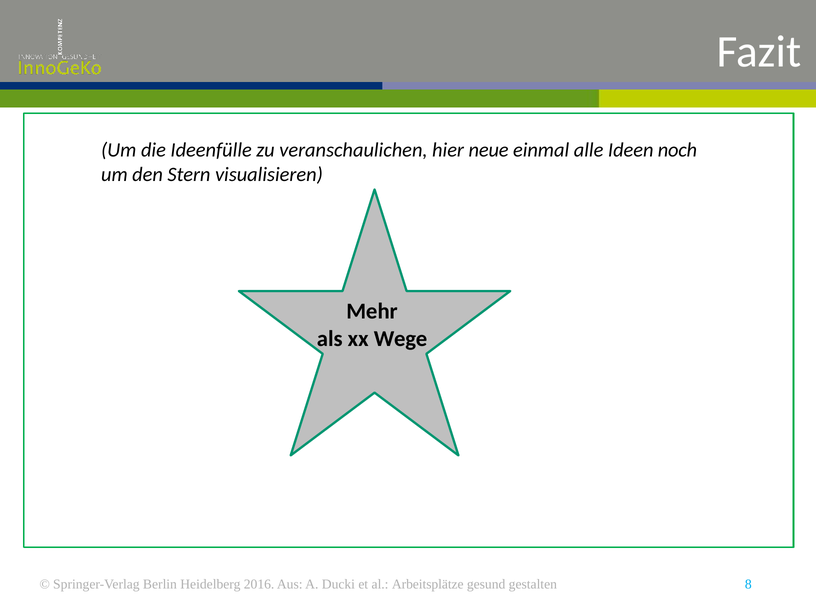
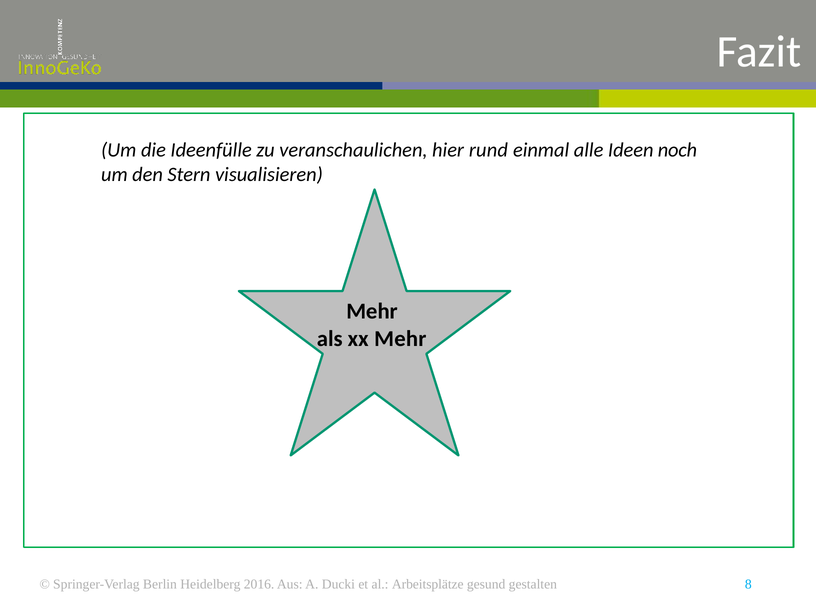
neue: neue -> rund
xx Wege: Wege -> Mehr
